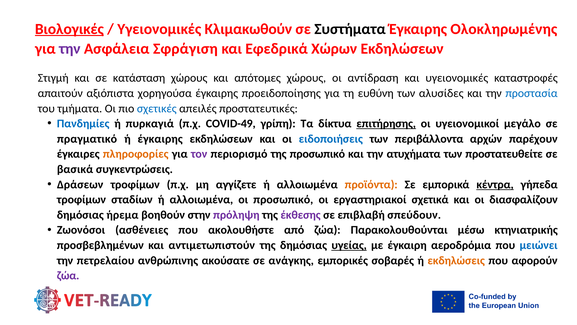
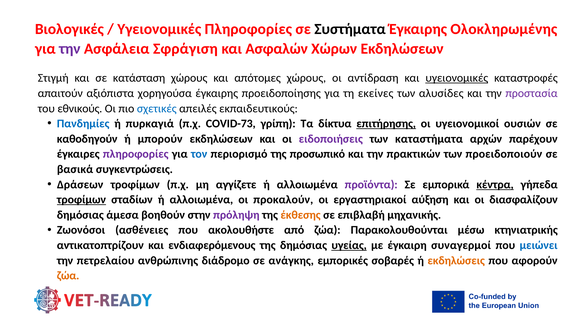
Βιολογικές underline: present -> none
Υγειονομικές Κλιμακωθούν: Κλιμακωθούν -> Πληροφορίες
Εφεδρικά: Εφεδρικά -> Ασφαλών
υγειονομικές at (457, 78) underline: none -> present
ευθύνη: ευθύνη -> εκείνες
προστασία colour: blue -> purple
τμήματα: τμήματα -> εθνικούς
προστατευτικές: προστατευτικές -> εκπαιδευτικούς
COVID-49: COVID-49 -> COVID-73
μεγάλο: μεγάλο -> ουσιών
πραγματικό: πραγματικό -> καθοδηγούν
ή έγκαιρης: έγκαιρης -> μπορούν
ειδοποιήσεις colour: blue -> purple
περιβάλλοντα: περιβάλλοντα -> καταστήματα
πληροφορίες at (136, 154) colour: orange -> purple
τον colour: purple -> blue
ατυχήματα: ατυχήματα -> πρακτικών
προστατευθείτε: προστατευθείτε -> προειδοποιούν
προϊόντα colour: orange -> purple
τροφίμων at (81, 199) underline: none -> present
οι προσωπικό: προσωπικό -> προκαλούν
σχετικά: σχετικά -> αύξηση
ήρεμα: ήρεμα -> άμεσα
έκθεσης colour: purple -> orange
σπεύδουν: σπεύδουν -> μηχανικής
προσβεβλημένων: προσβεβλημένων -> αντικατοπτρίζουν
αντιμετωπιστούν: αντιμετωπιστούν -> ενδιαφερόμενους
αεροδρόμια: αεροδρόμια -> συναγερμοί
ακούσατε: ακούσατε -> διάδρομο
ζώα at (68, 275) colour: purple -> orange
